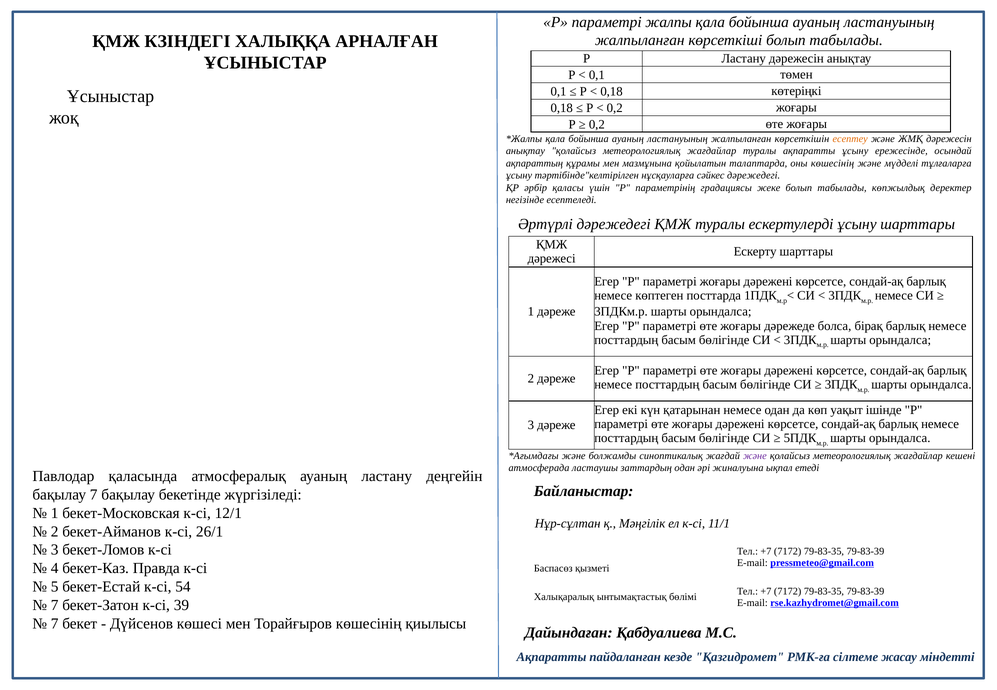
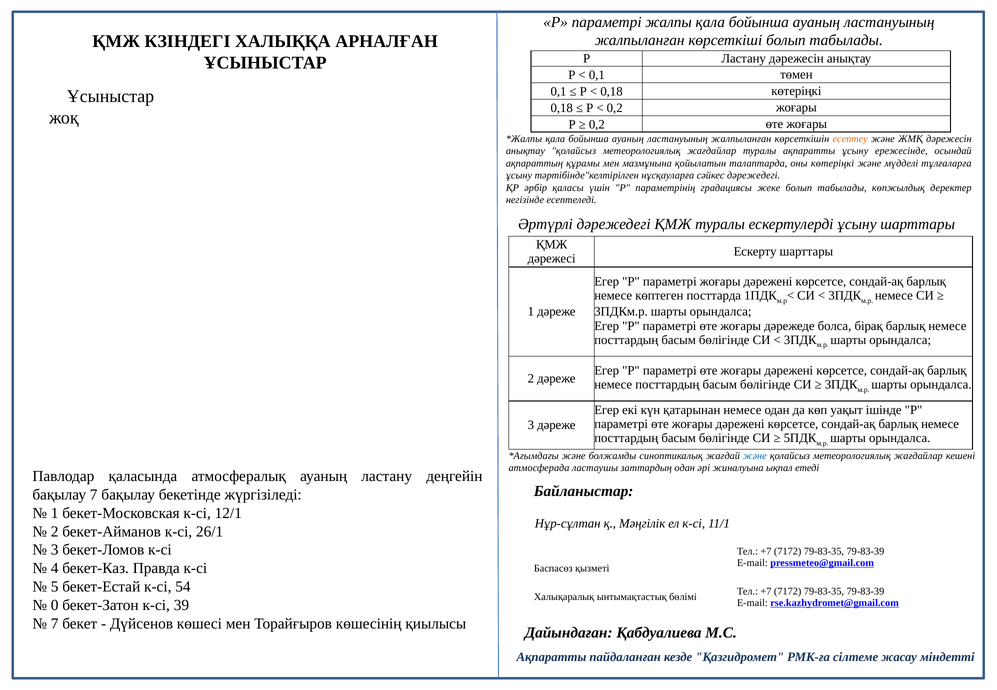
оны көшесінің: көшесінің -> көтеріңкі
және at (755, 456) colour: purple -> blue
7 at (55, 605): 7 -> 0
